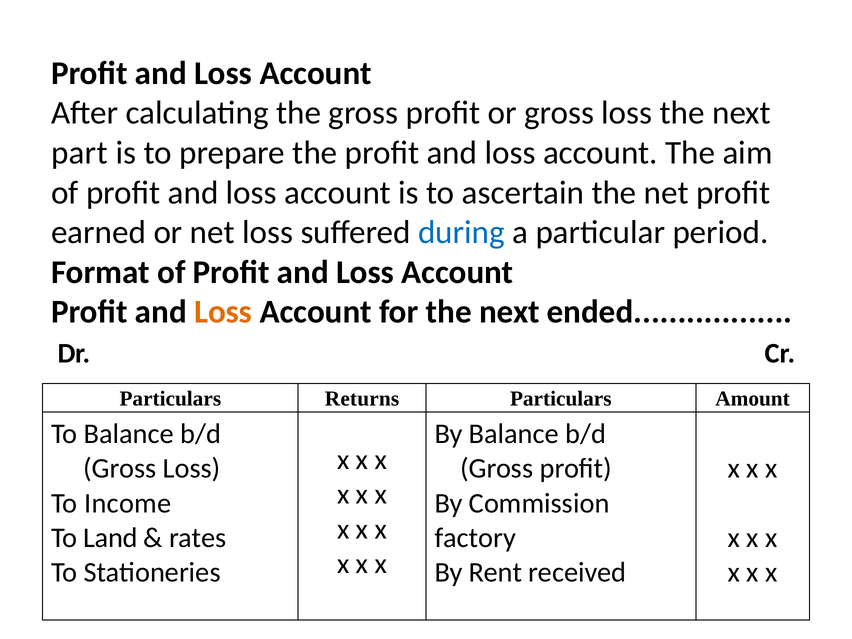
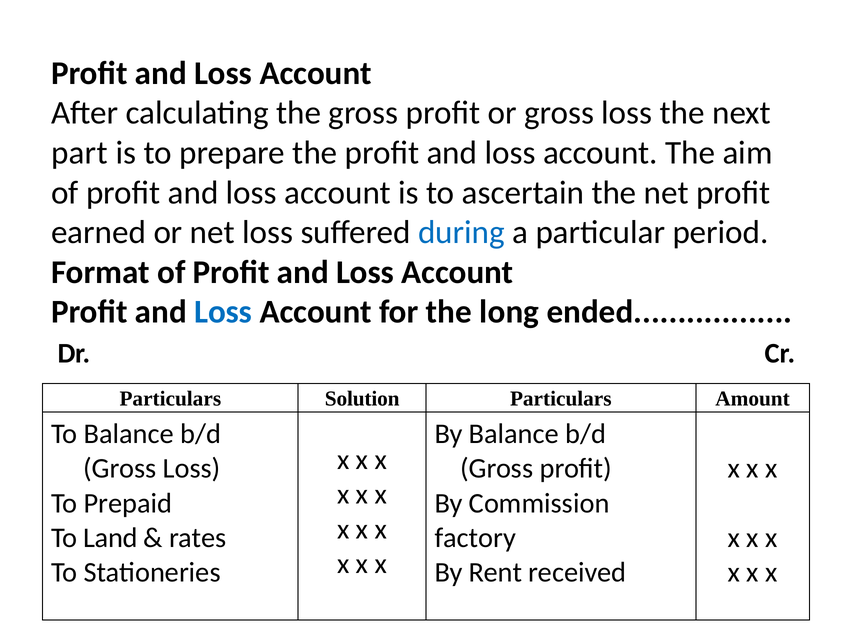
Loss at (223, 312) colour: orange -> blue
for the next: next -> long
Returns: Returns -> Solution
Income: Income -> Prepaid
